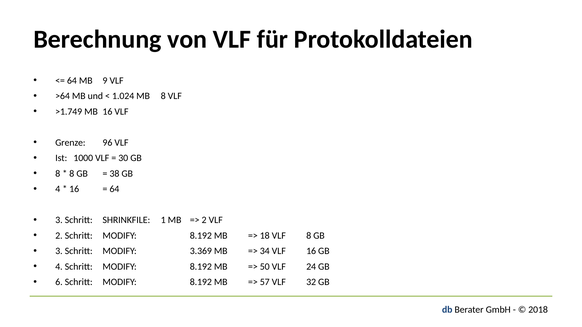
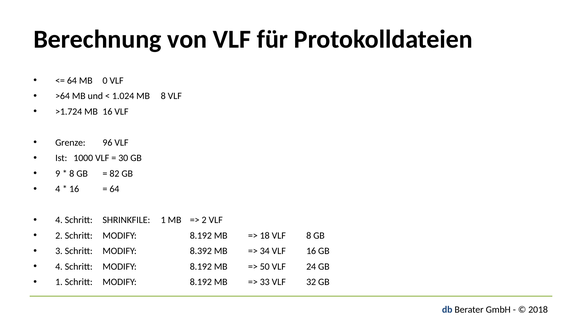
9: 9 -> 0
>1.749: >1.749 -> >1.724
8 at (58, 174): 8 -> 9
38: 38 -> 82
3 at (59, 220): 3 -> 4
3.369: 3.369 -> 8.392
6 at (59, 282): 6 -> 1
57: 57 -> 33
